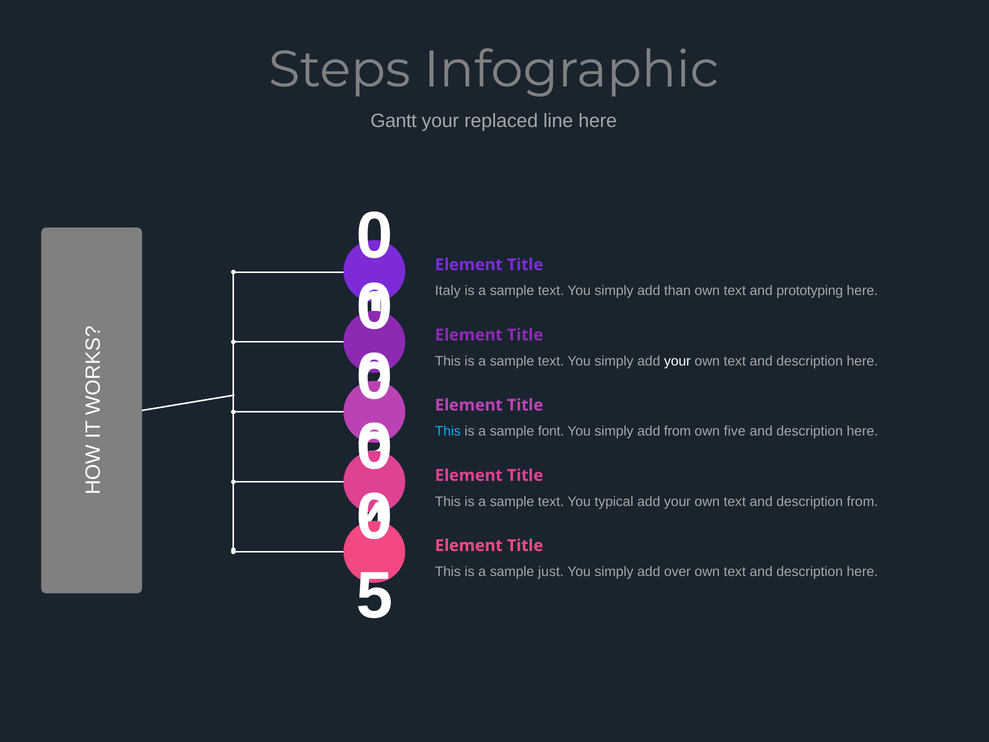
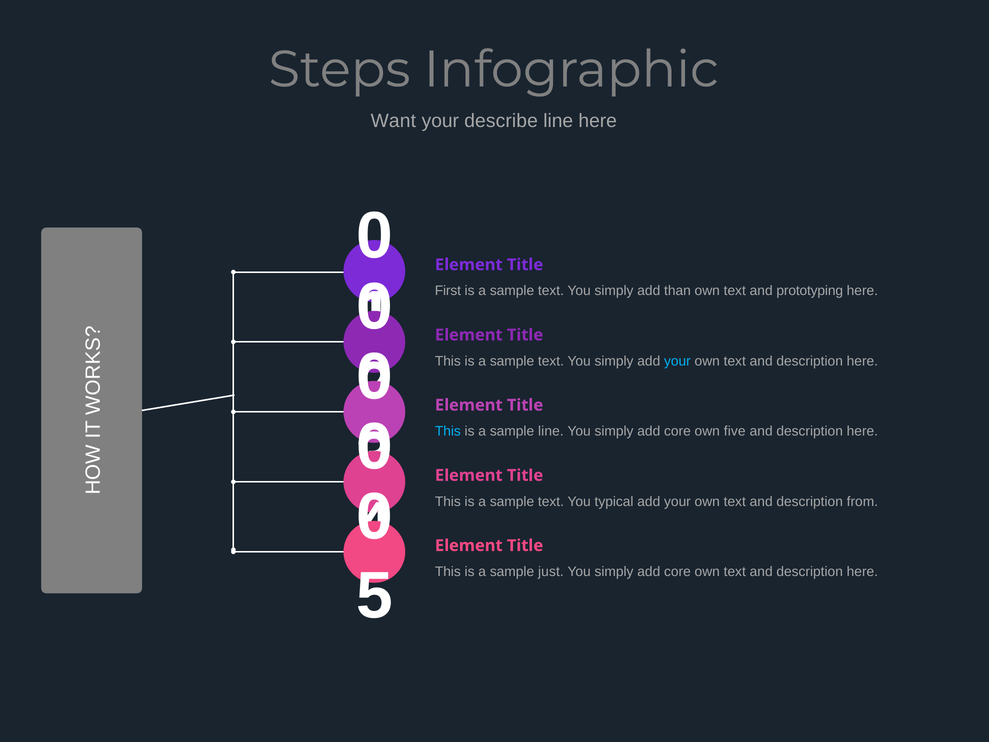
Gantt: Gantt -> Want
replaced: replaced -> describe
Italy: Italy -> First
your at (677, 361) colour: white -> light blue
sample font: font -> line
from at (678, 431): from -> core
over at (677, 572): over -> core
